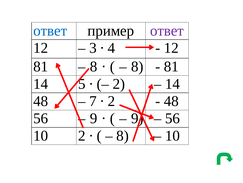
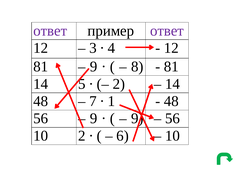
ответ at (50, 31) colour: blue -> purple
8 at (94, 66): 8 -> 9
2 at (111, 101): 2 -> 1
8 at (123, 135): 8 -> 6
